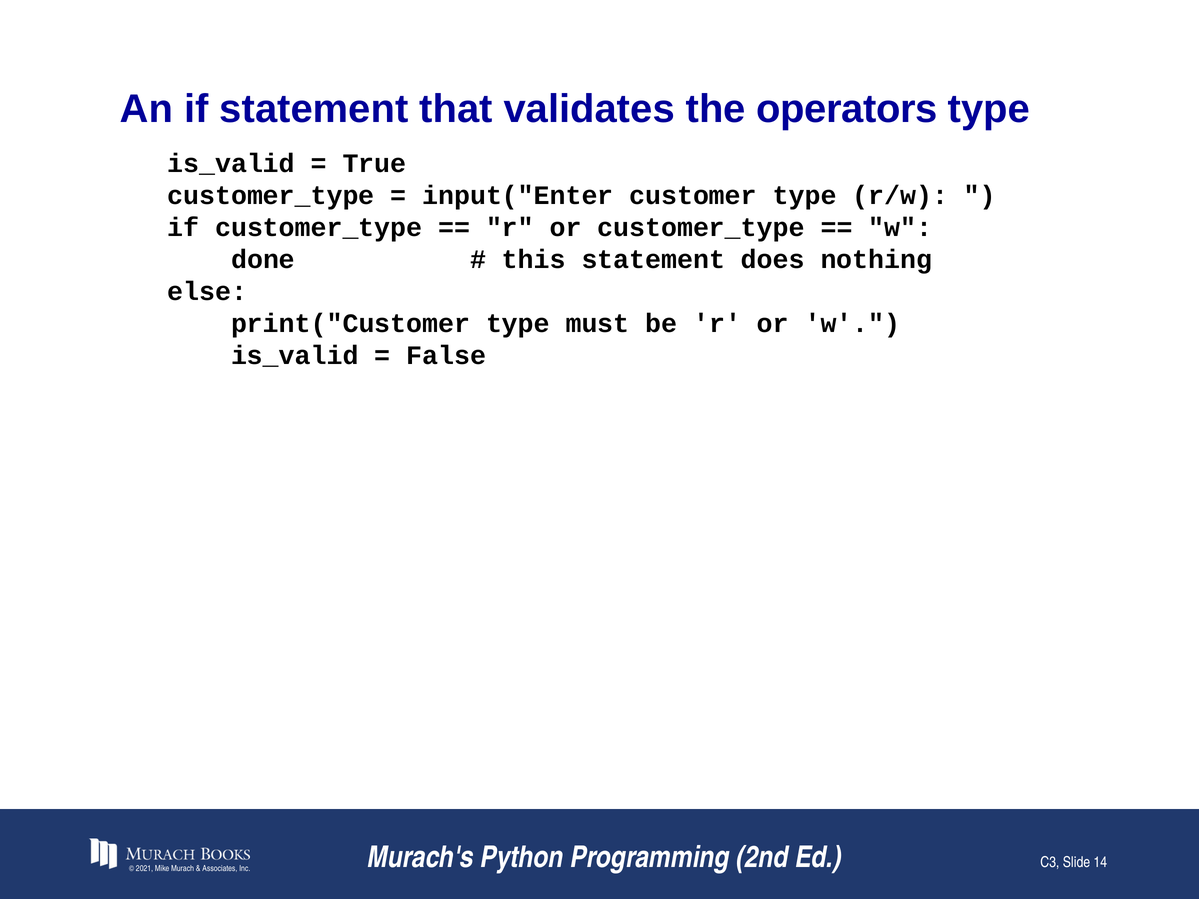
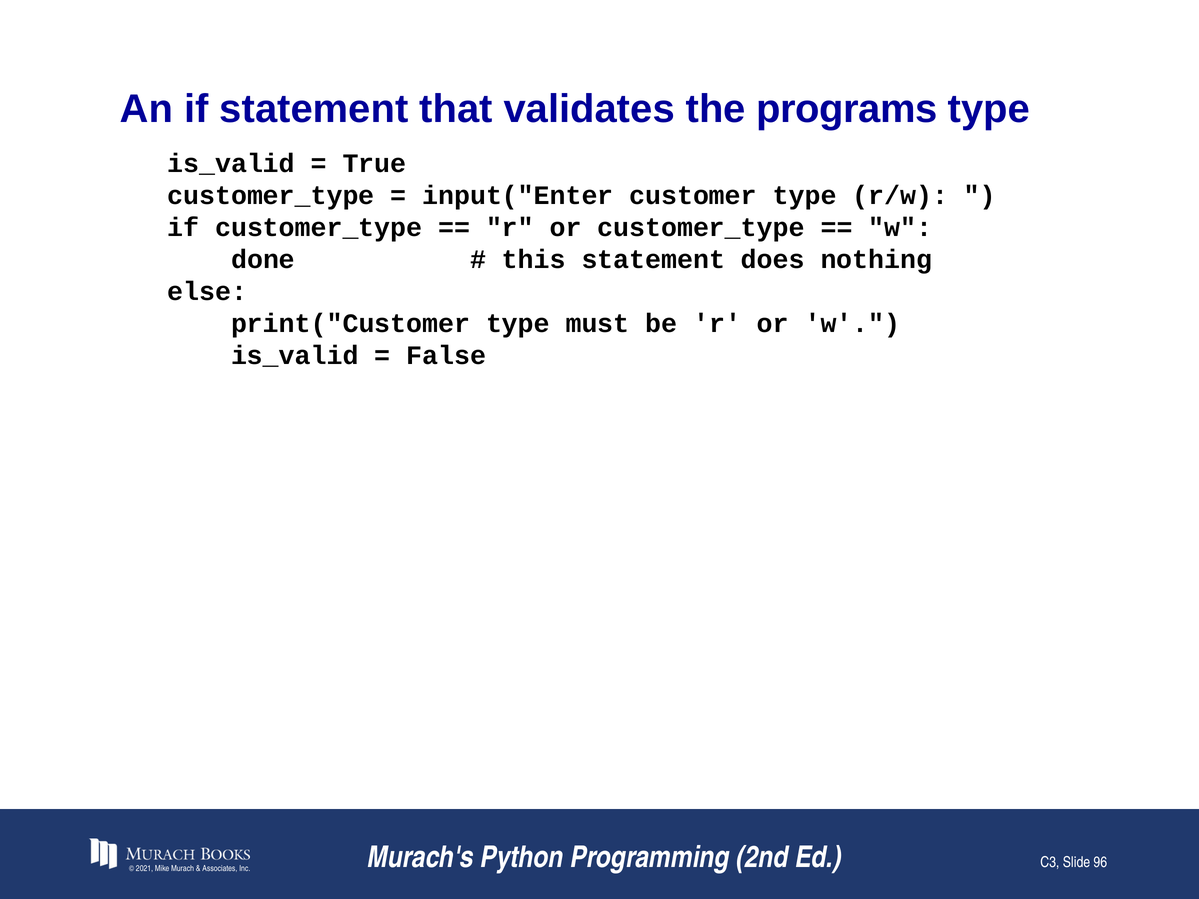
operators: operators -> programs
14: 14 -> 96
